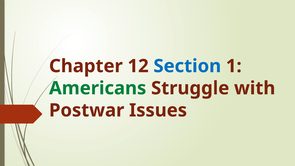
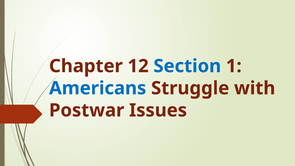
Americans colour: green -> blue
